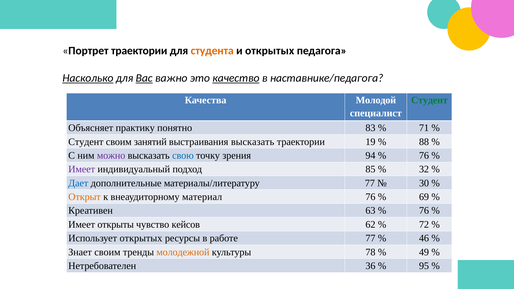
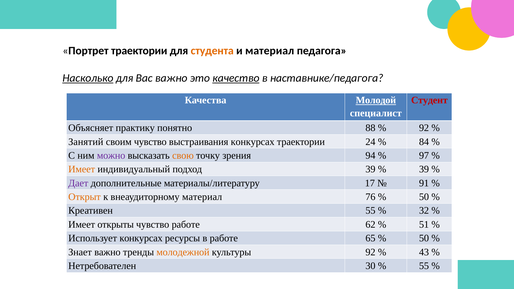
и открытых: открытых -> материал
Вас underline: present -> none
Молодой underline: none -> present
Студент at (429, 100) colour: green -> red
83: 83 -> 88
71 at (424, 128): 71 -> 92
Студент at (86, 142): Студент -> Занятий
своим занятий: занятий -> чувство
выстраивания высказать: высказать -> конкурсах
19: 19 -> 24
88: 88 -> 84
свою colour: blue -> orange
76 at (424, 156): 76 -> 97
Имеет at (82, 169) colour: purple -> orange
85 at (370, 169): 85 -> 39
32 at (424, 169): 32 -> 39
Дает colour: blue -> purple
материалы/литературу 77: 77 -> 17
30: 30 -> 91
69 at (424, 197): 69 -> 50
Креативен 63: 63 -> 55
76 at (424, 211): 76 -> 32
чувство кейсов: кейсов -> работе
72: 72 -> 51
Использует открытых: открытых -> конкурсах
работе 77: 77 -> 65
46 at (424, 238): 46 -> 50
Знает своим: своим -> важно
культуры 78: 78 -> 92
49: 49 -> 43
36: 36 -> 30
95 at (424, 266): 95 -> 55
